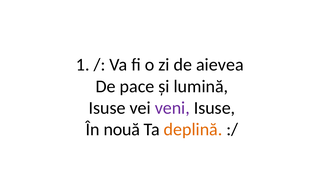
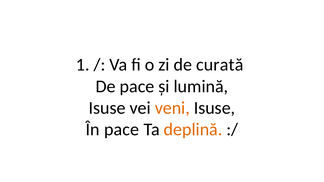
aievea: aievea -> curată
veni colour: purple -> orange
În nouă: nouă -> pace
